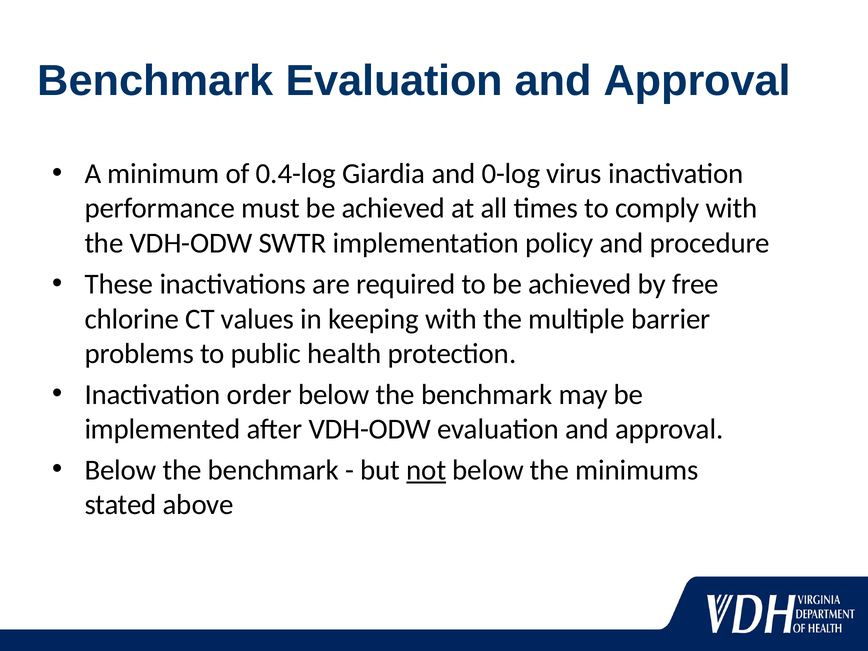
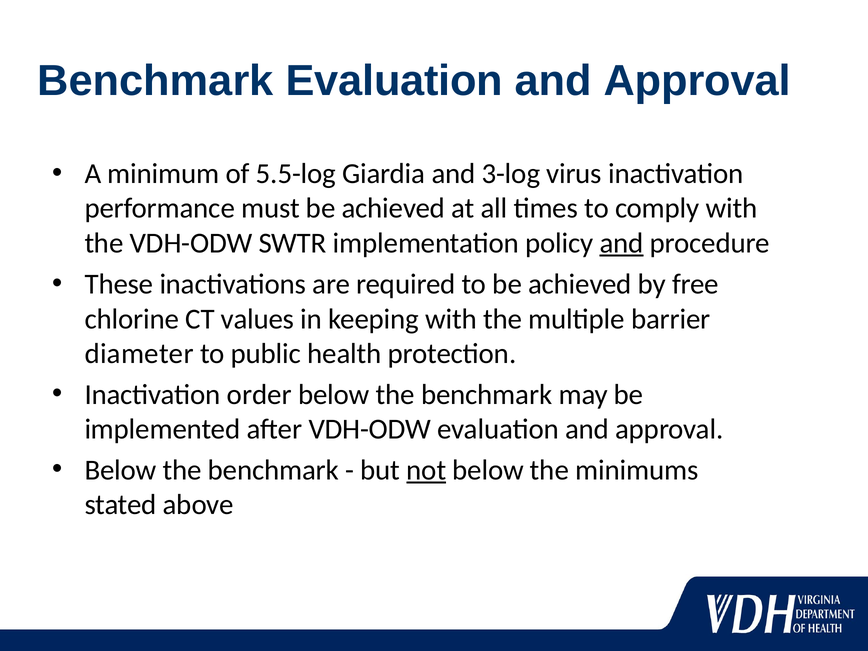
0.4-log: 0.4-log -> 5.5-log
0-log: 0-log -> 3-log
and at (622, 243) underline: none -> present
problems: problems -> diameter
